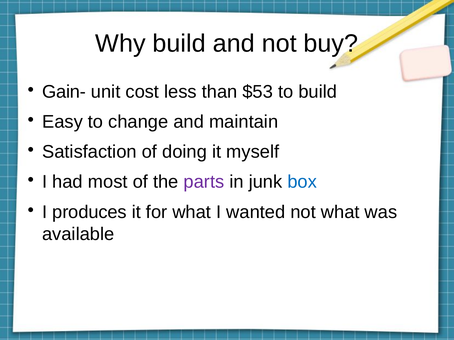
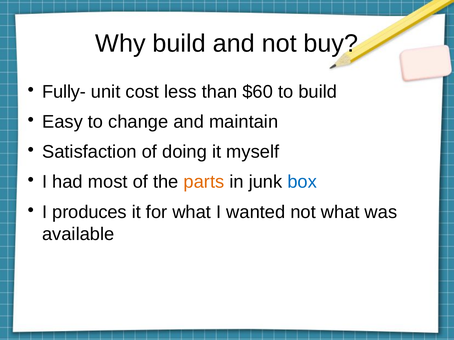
Gain-: Gain- -> Fully-
$53: $53 -> $60
parts colour: purple -> orange
